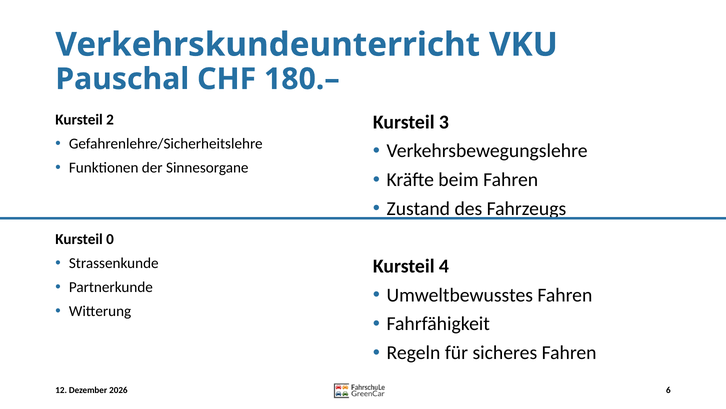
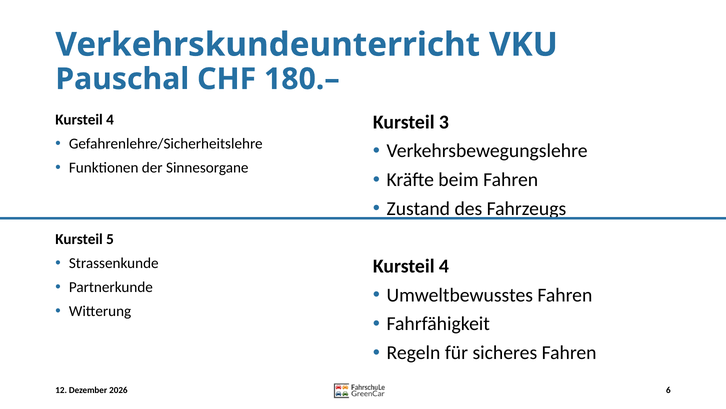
2 at (110, 120): 2 -> 4
0: 0 -> 5
